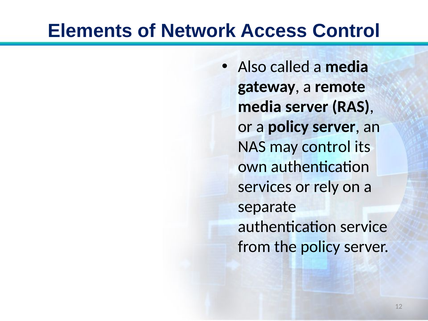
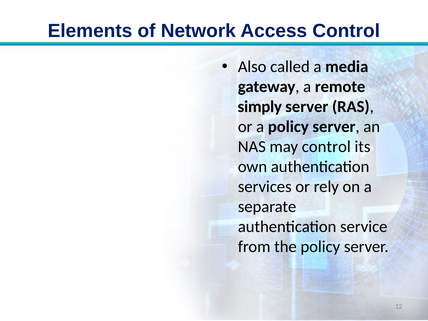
media at (260, 107): media -> simply
